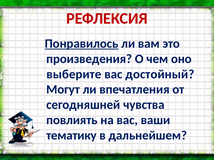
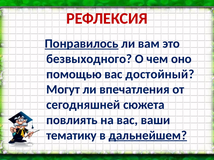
произведения: произведения -> безвыходного
выберите: выберите -> помощью
чувства: чувства -> сюжета
дальнейшем underline: none -> present
